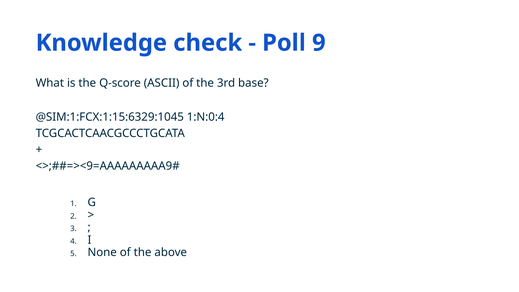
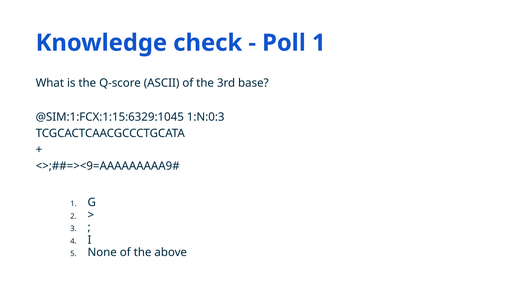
Poll 9: 9 -> 1
1:N:0:4: 1:N:0:4 -> 1:N:0:3
